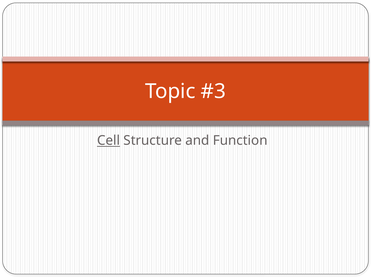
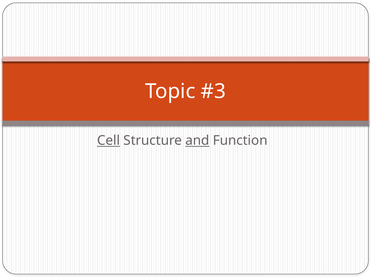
and underline: none -> present
